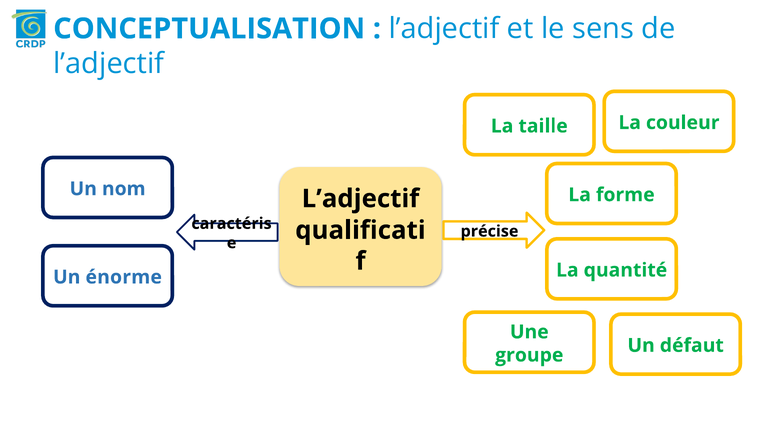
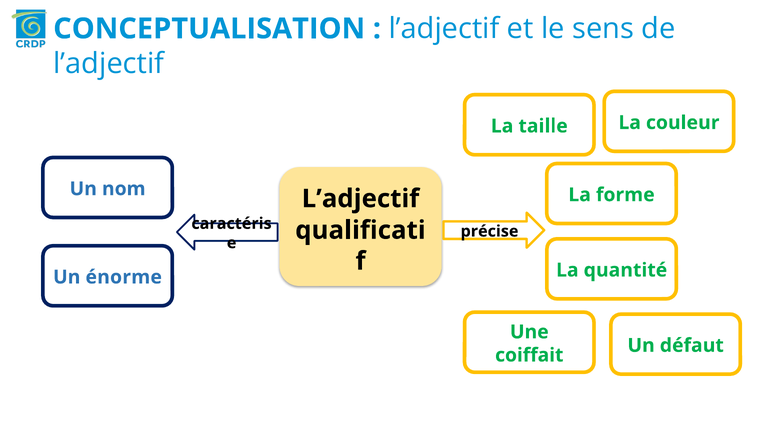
groupe: groupe -> coiffait
